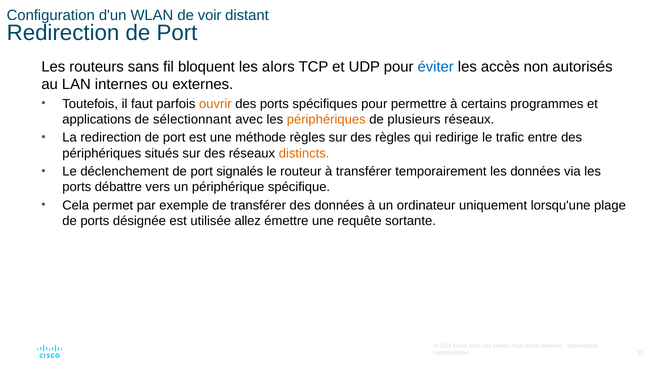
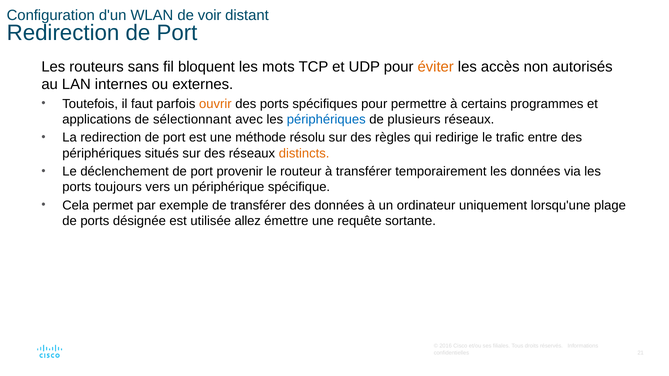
alors: alors -> mots
éviter colour: blue -> orange
périphériques at (326, 119) colour: orange -> blue
méthode règles: règles -> résolu
signalés: signalés -> provenir
débattre: débattre -> toujours
